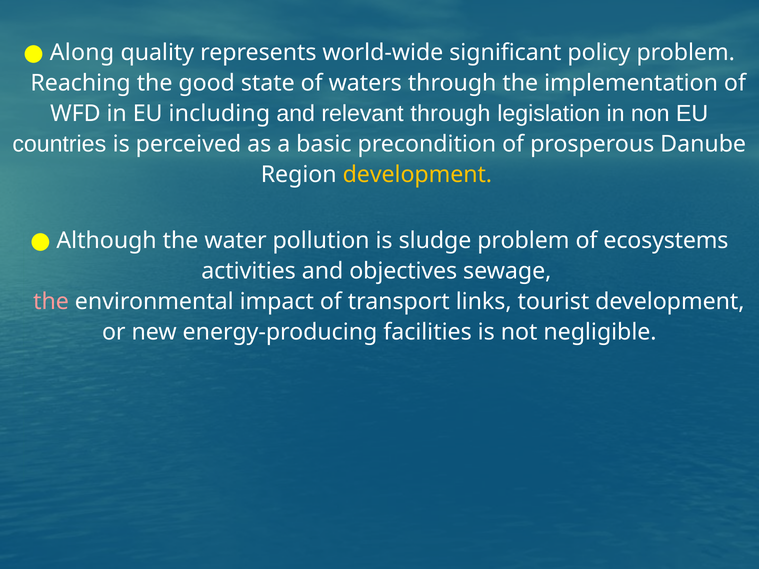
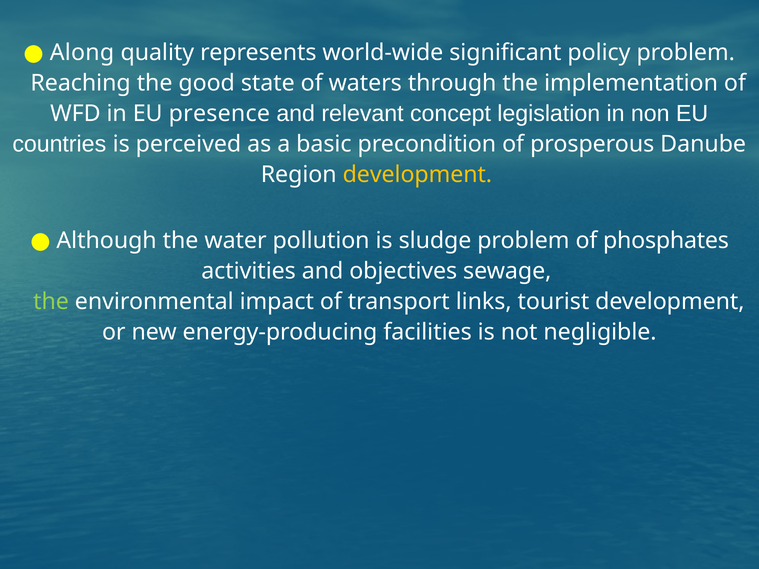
including: including -> presence
relevant through: through -> concept
ecosystems: ecosystems -> phosphates
the at (51, 302) colour: pink -> light green
